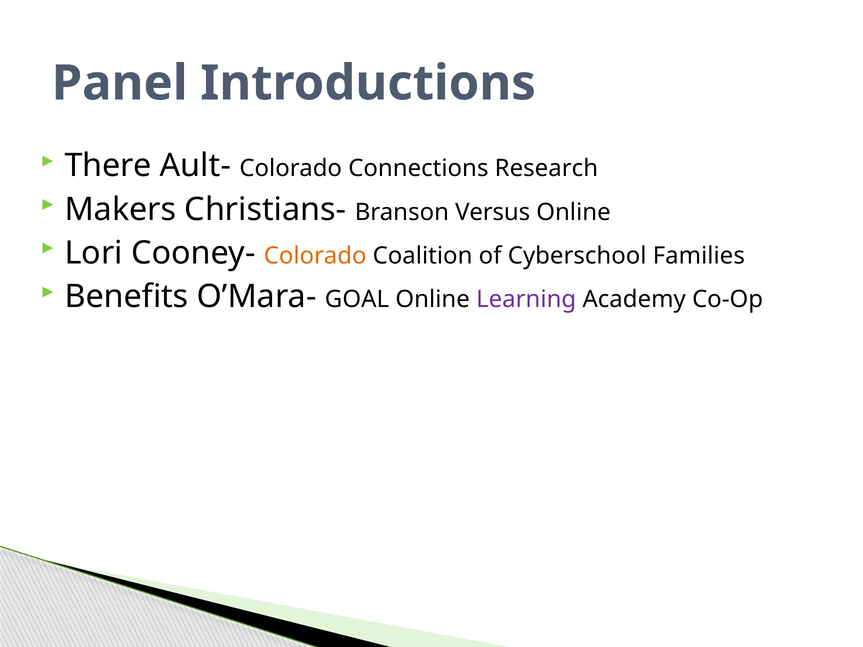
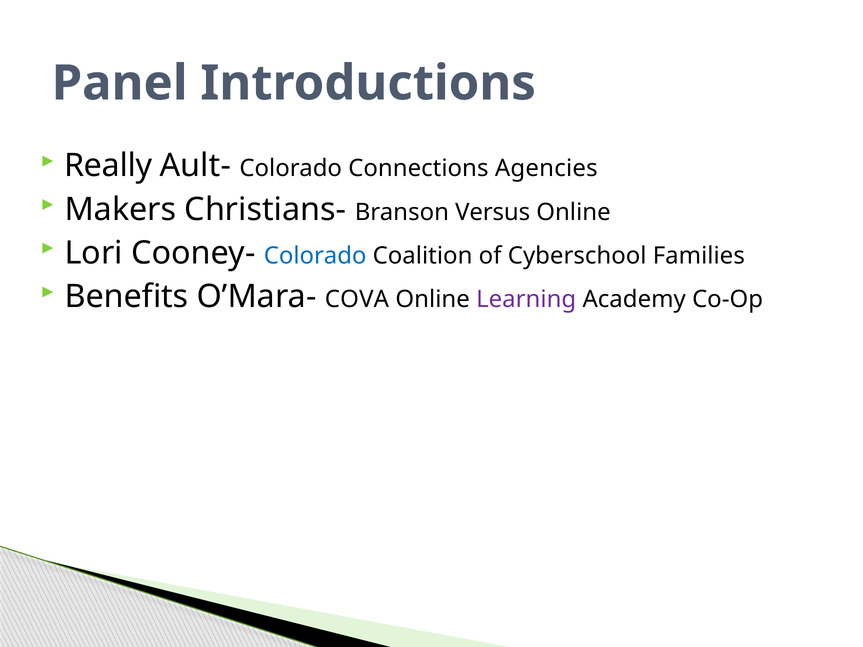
There: There -> Really
Research: Research -> Agencies
Colorado at (315, 256) colour: orange -> blue
GOAL: GOAL -> COVA
